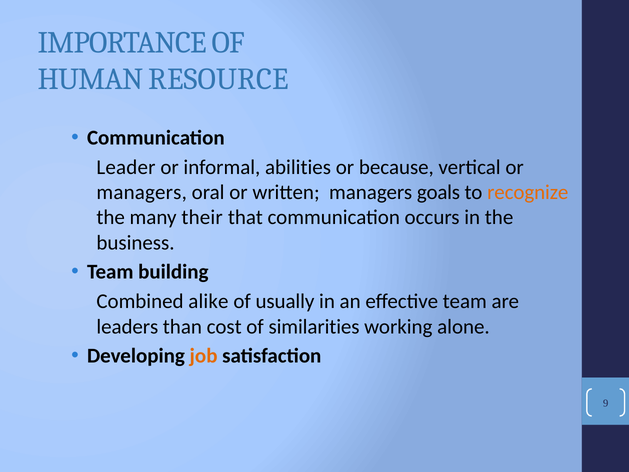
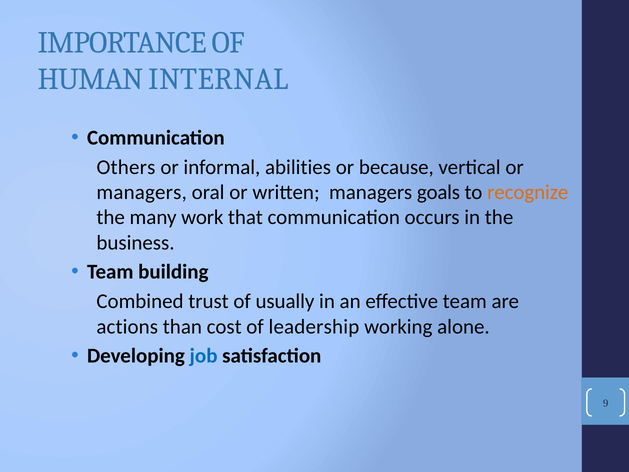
RESOURCE: RESOURCE -> INTERNAL
Leader: Leader -> Others
their: their -> work
alike: alike -> trust
leaders: leaders -> actions
similarities: similarities -> leadership
job colour: orange -> blue
